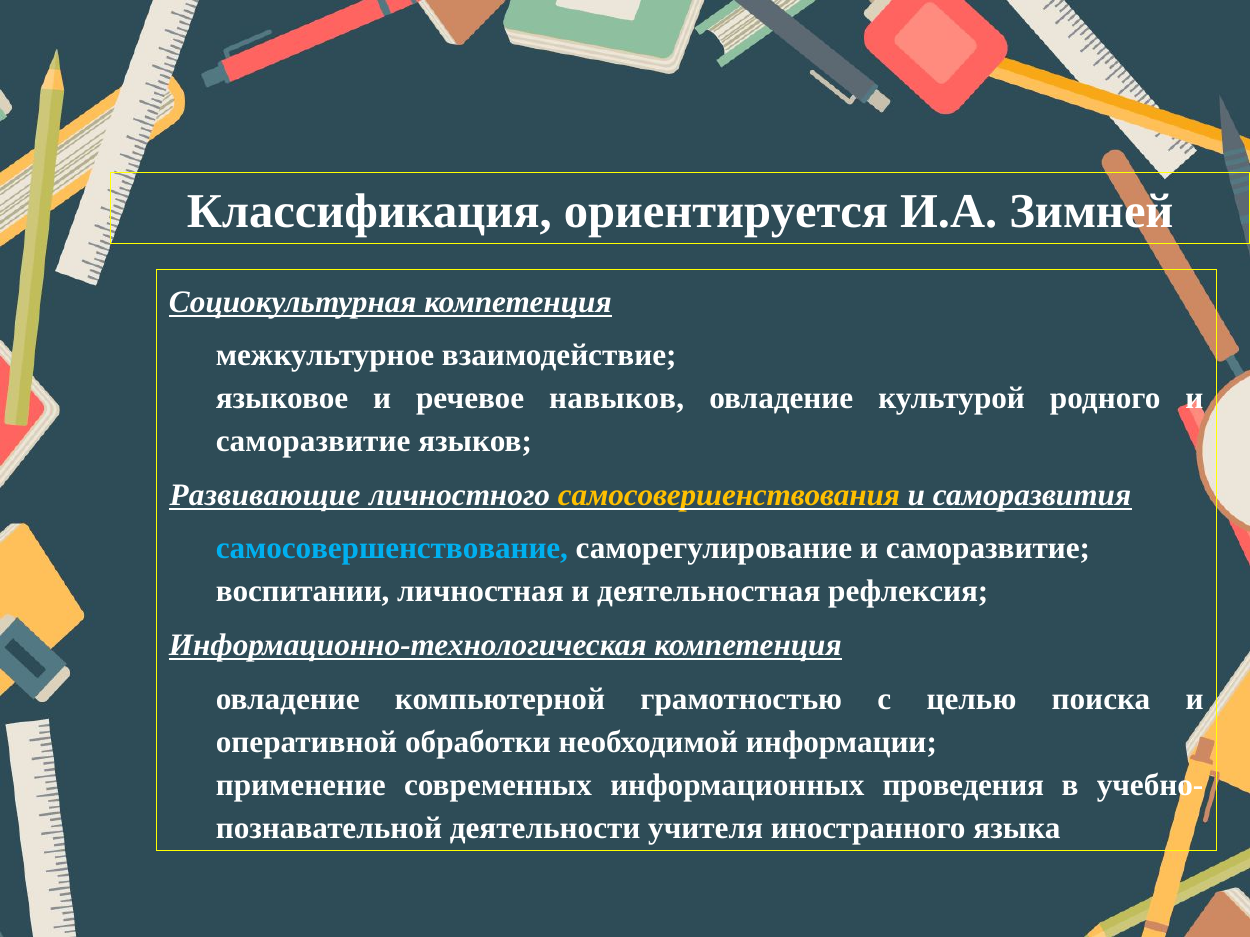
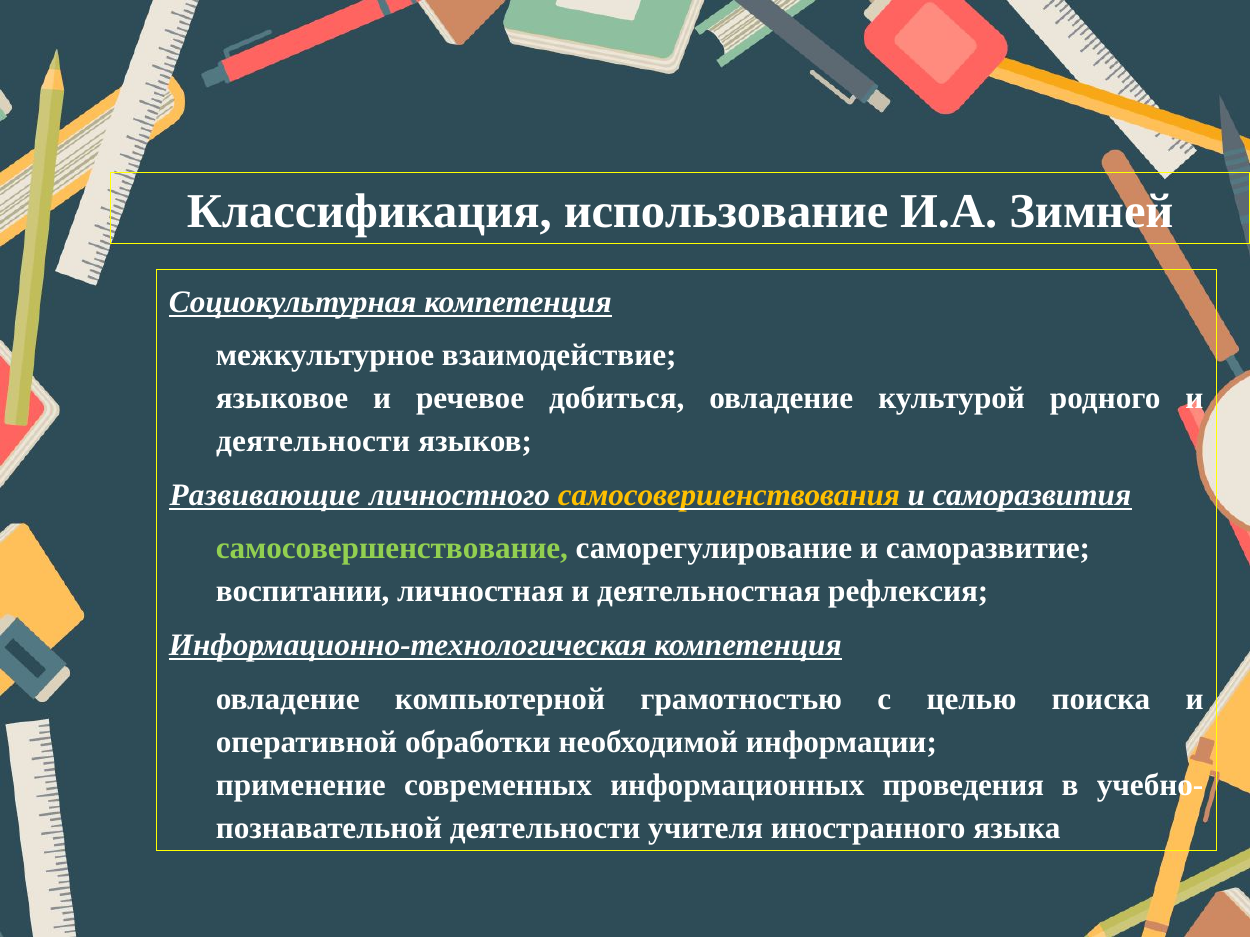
ориентируется: ориентируется -> использование
навыков: навыков -> добиться
саморазвитие at (313, 442): саморазвитие -> деятельности
самосовершенствование colour: light blue -> light green
